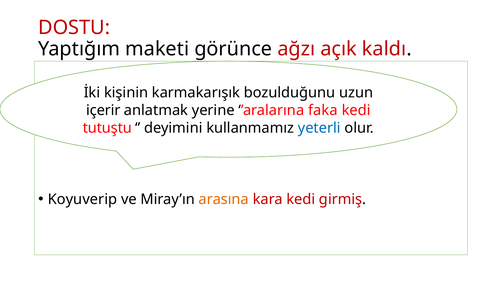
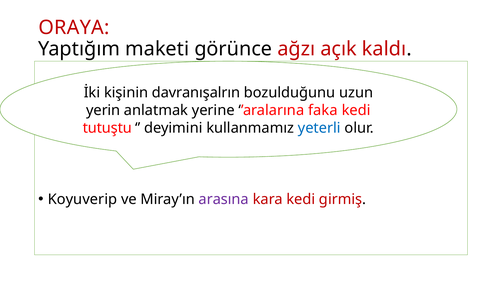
DOSTU: DOSTU -> ORAYA
karmakarışık: karmakarışık -> davranışalrın
içerir: içerir -> yerin
arasına colour: orange -> purple
